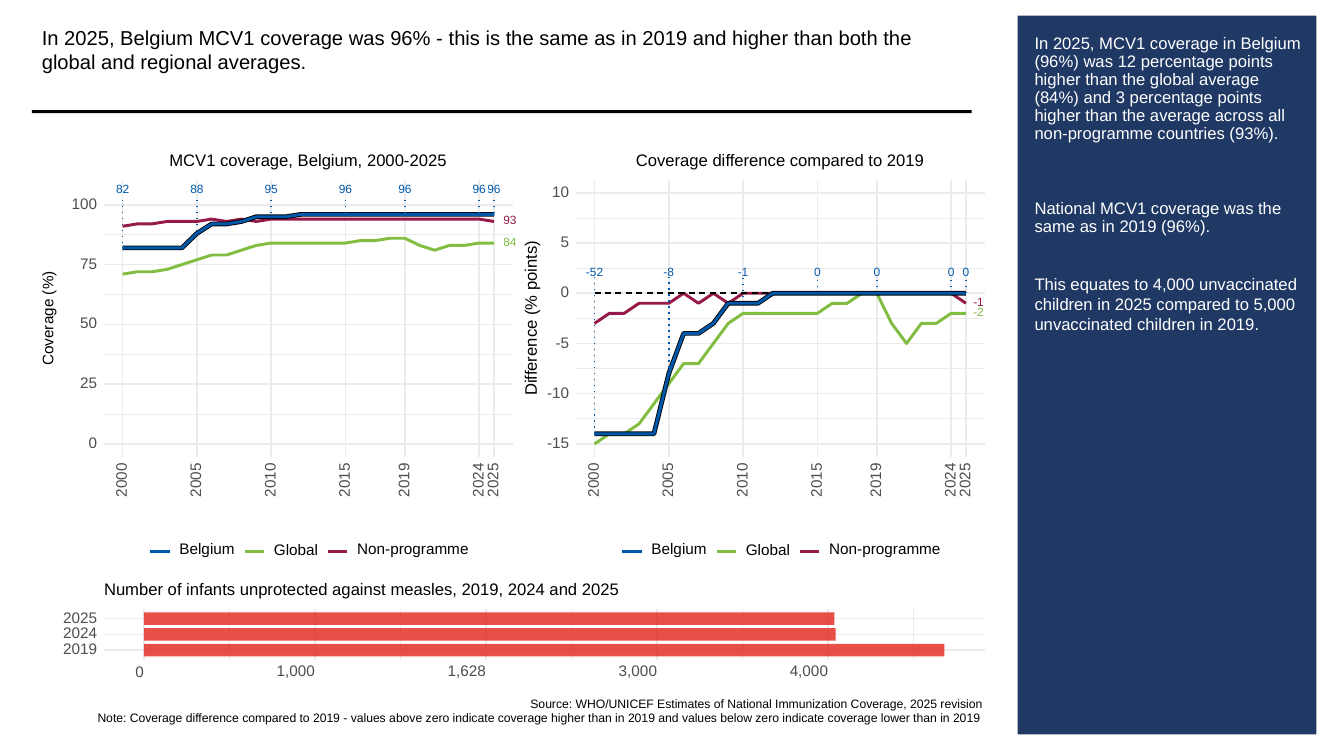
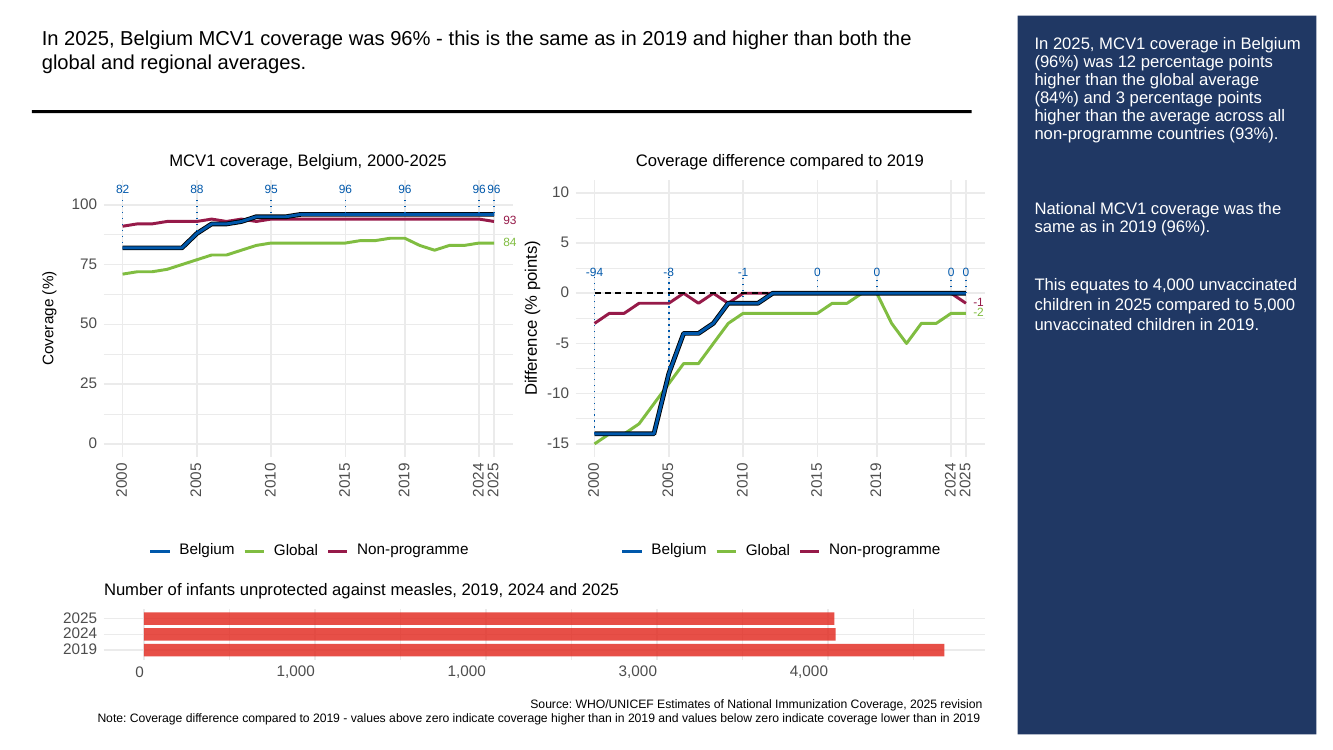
-52: -52 -> -94
1,000 1,628: 1,628 -> 1,000
